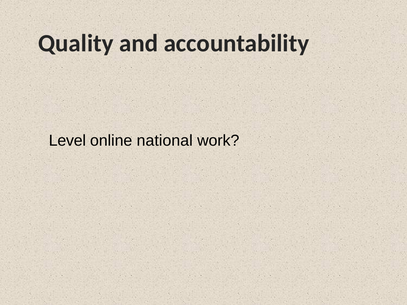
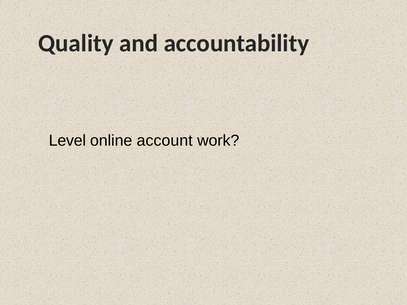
national: national -> account
